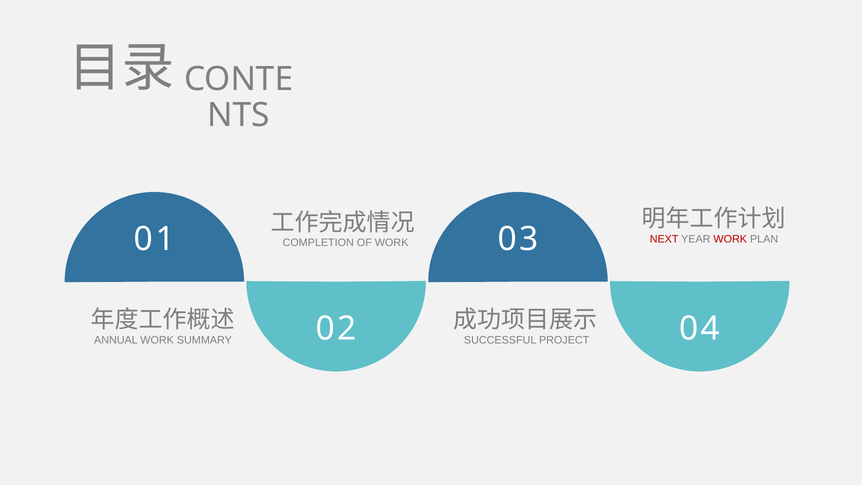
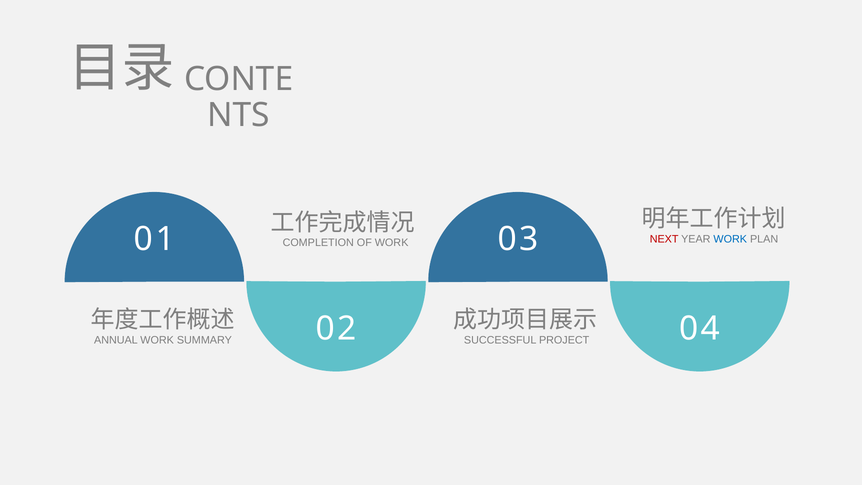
WORK at (730, 239) colour: red -> blue
